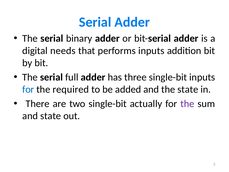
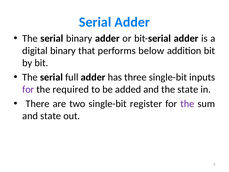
digital needs: needs -> binary
performs inputs: inputs -> below
for at (28, 89) colour: blue -> purple
actually: actually -> register
